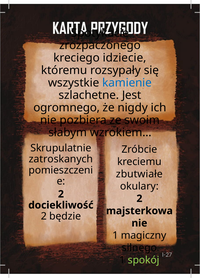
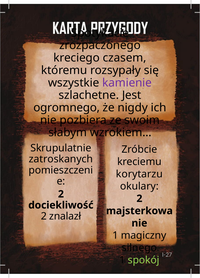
idziecie: idziecie -> czasem
kamienie colour: blue -> purple
zbutwiałe: zbutwiałe -> korytarzu
będzie: będzie -> znalazł
